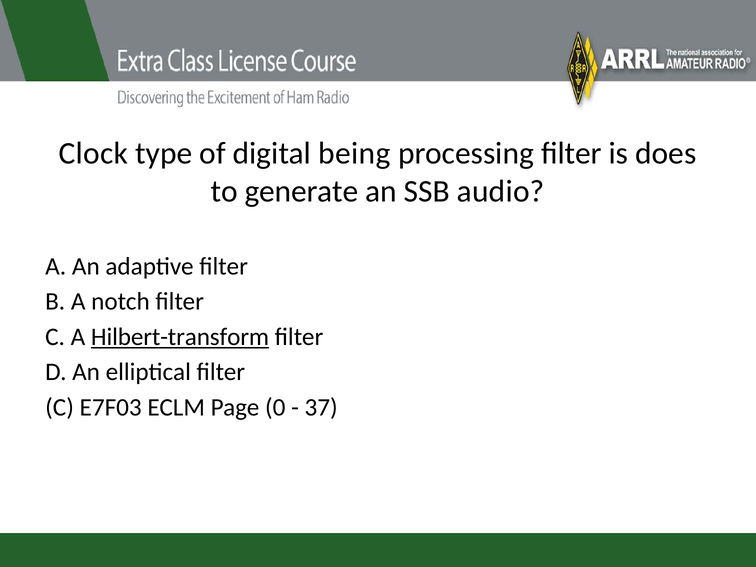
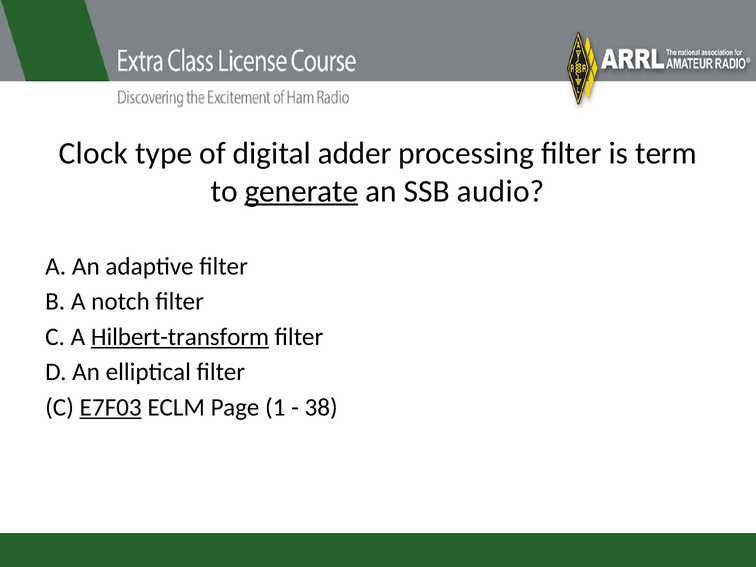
being: being -> adder
does: does -> term
generate underline: none -> present
E7F03 underline: none -> present
0: 0 -> 1
37: 37 -> 38
